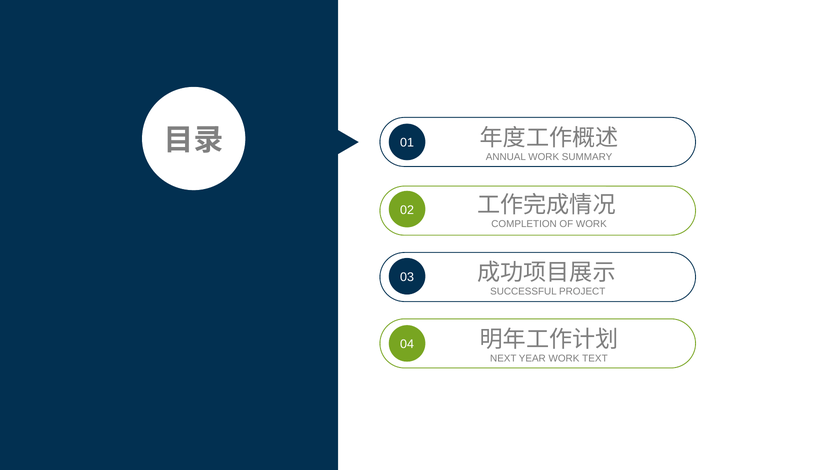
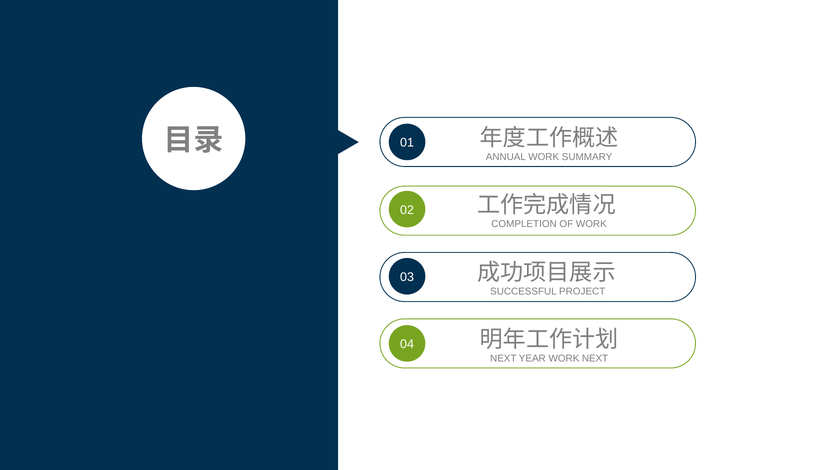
WORK TEXT: TEXT -> NEXT
